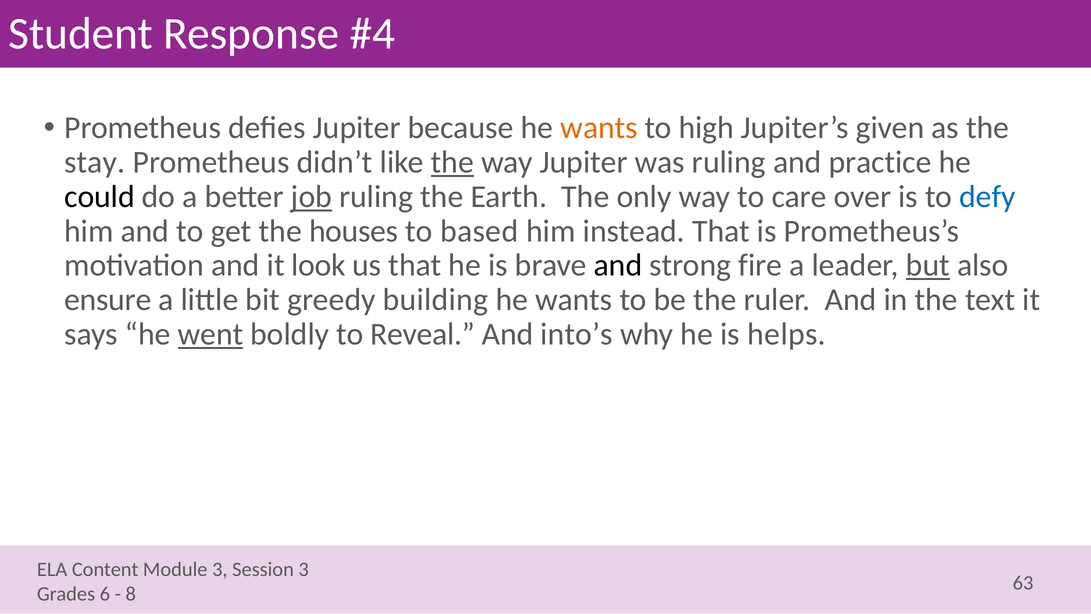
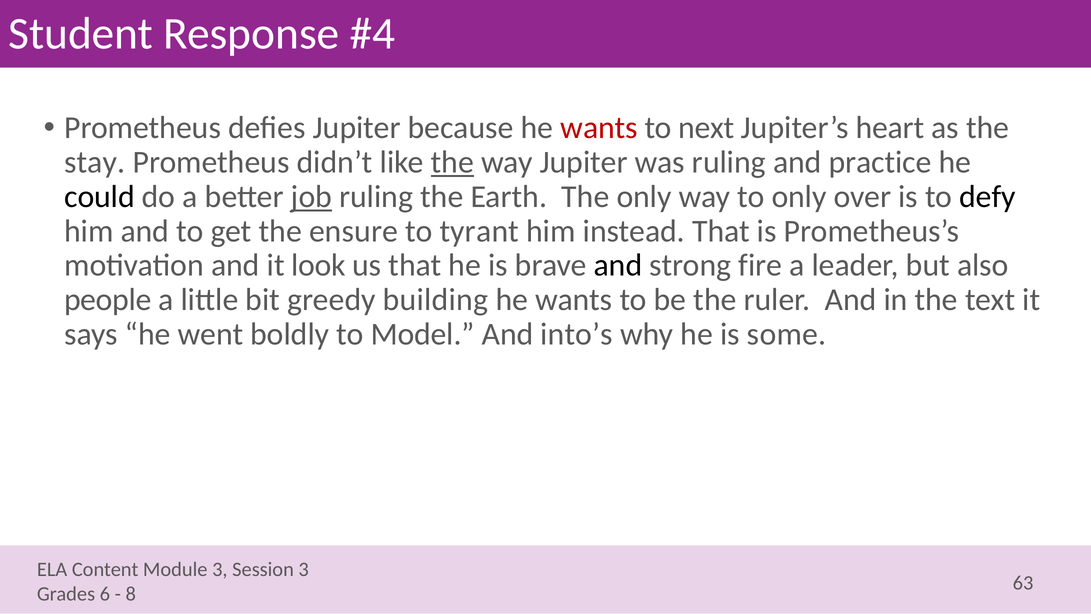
wants at (599, 128) colour: orange -> red
high: high -> next
given: given -> heart
to care: care -> only
defy colour: blue -> black
houses: houses -> ensure
based: based -> tyrant
but underline: present -> none
ensure: ensure -> people
went underline: present -> none
Reveal: Reveal -> Model
helps: helps -> some
